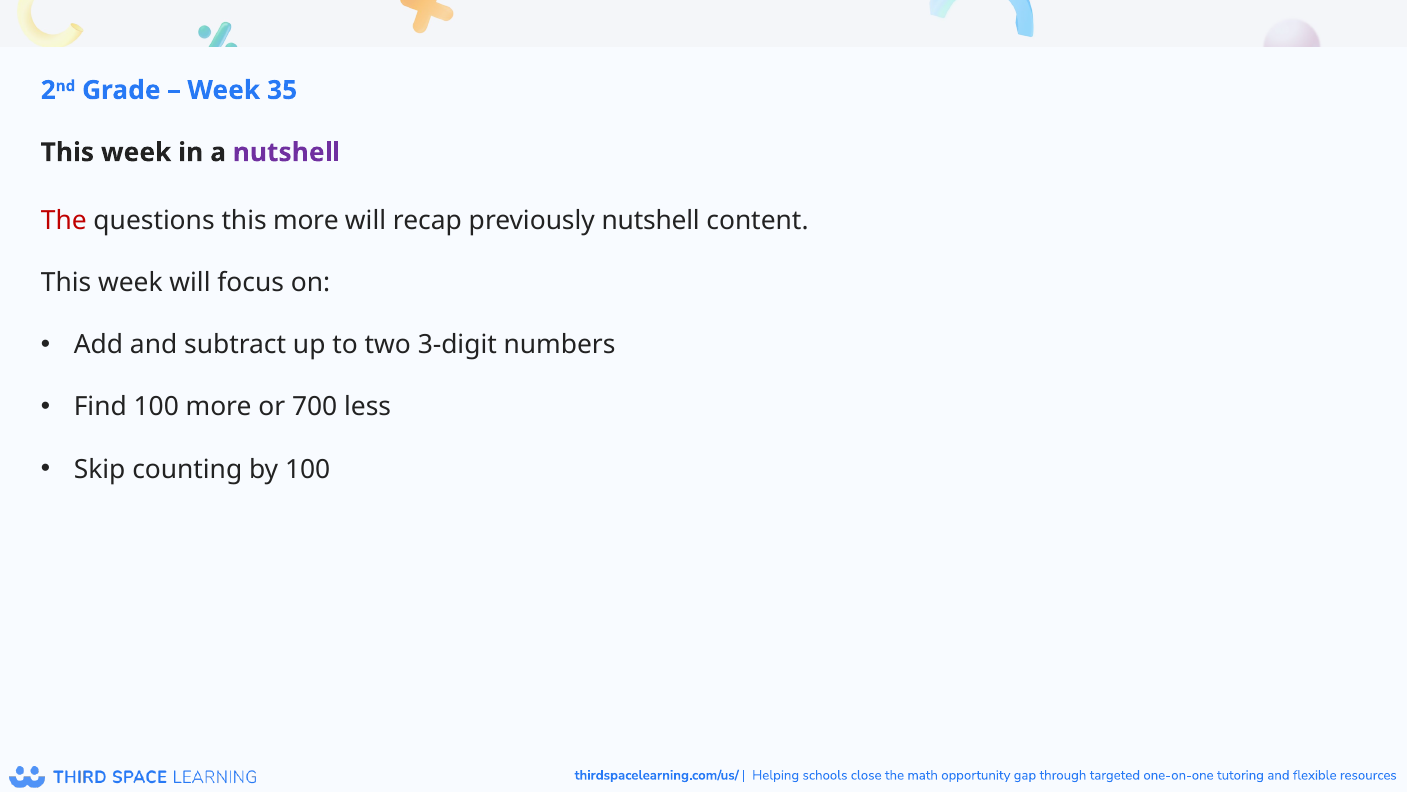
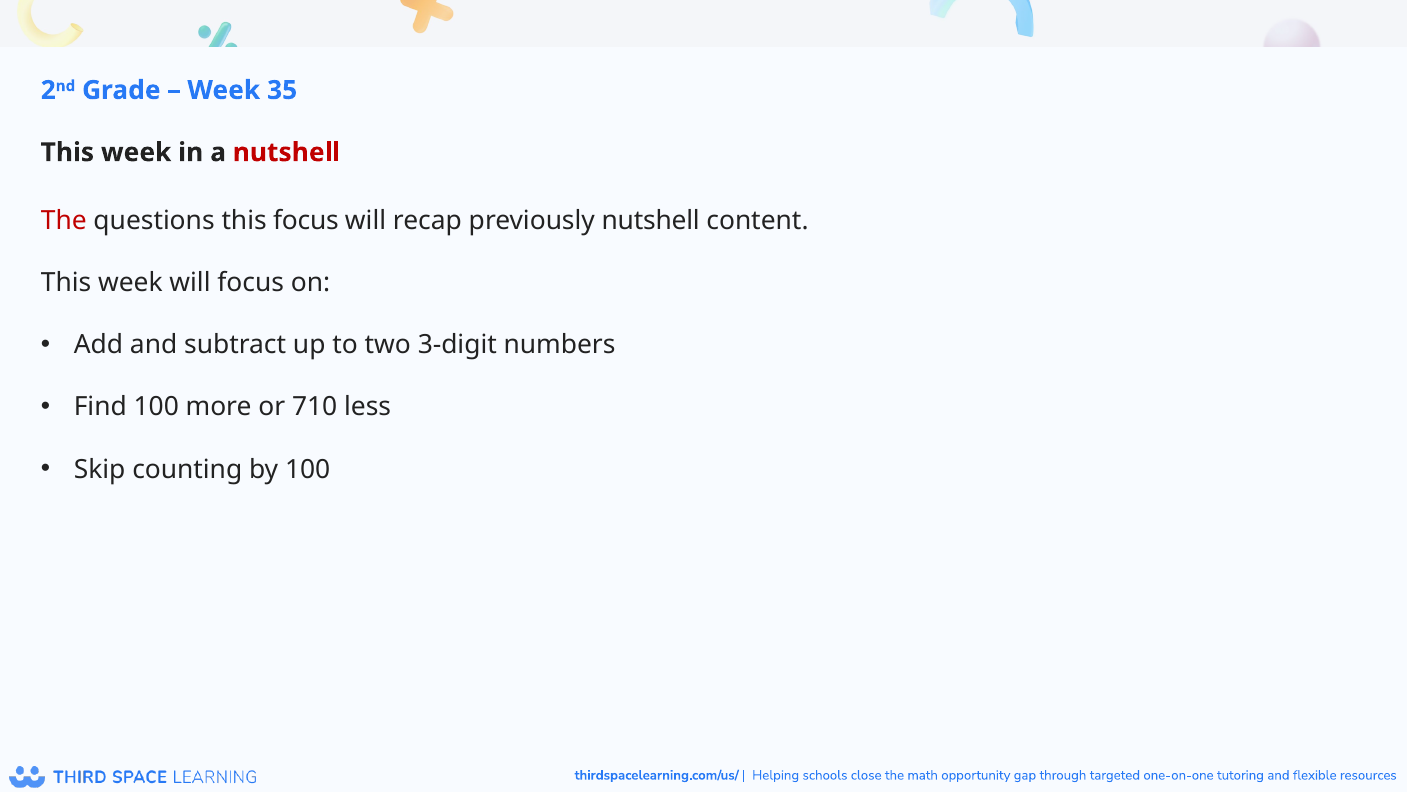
nutshell at (287, 152) colour: purple -> red
this more: more -> focus
700: 700 -> 710
